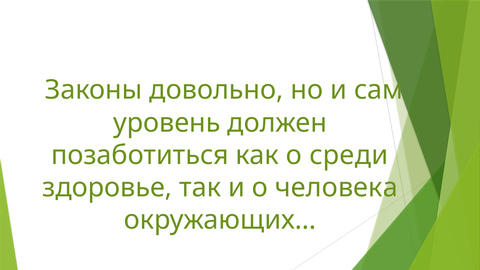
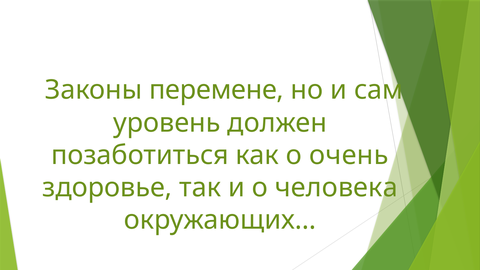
довольно: довольно -> перемене
среди: среди -> очень
